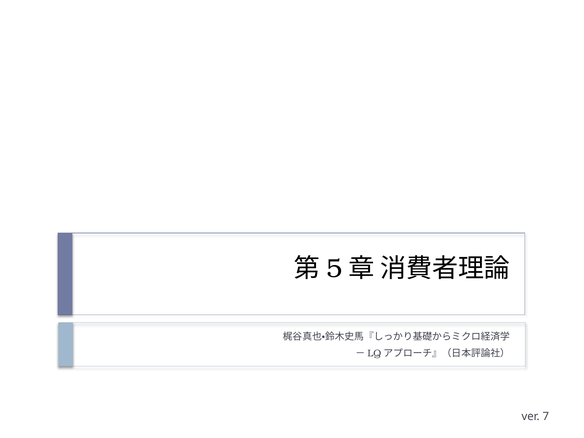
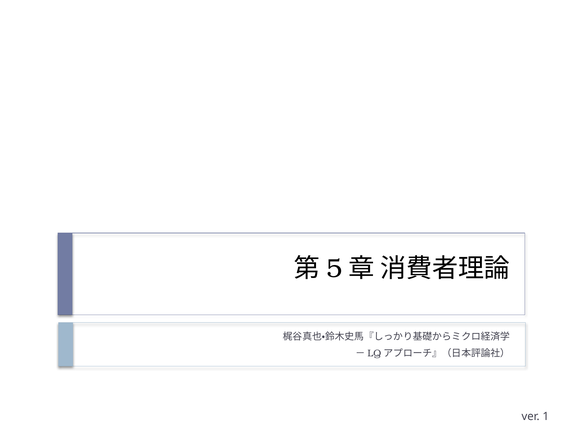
7: 7 -> 1
